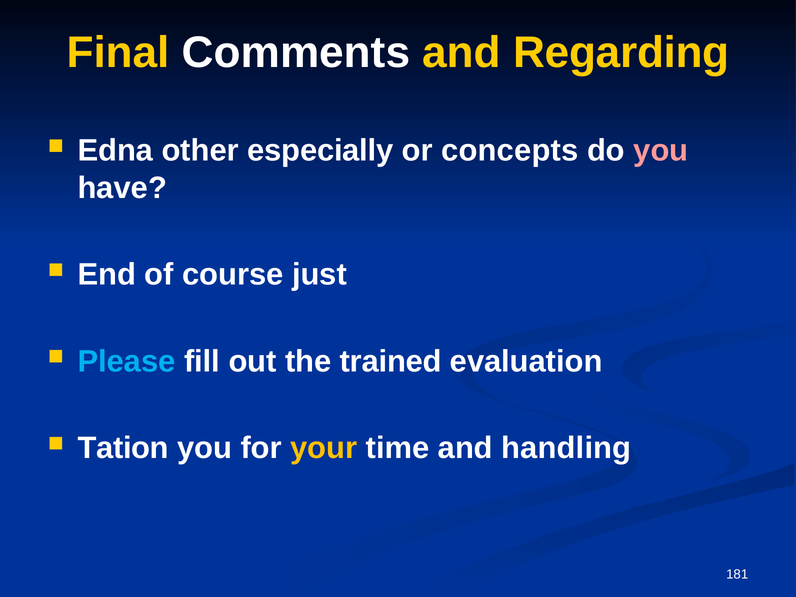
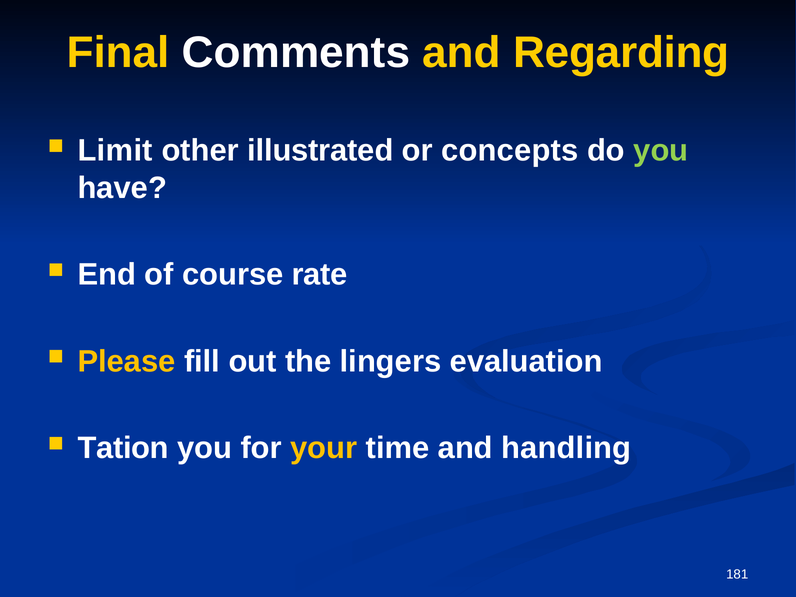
Edna: Edna -> Limit
especially: especially -> illustrated
you at (661, 151) colour: pink -> light green
just: just -> rate
Please colour: light blue -> yellow
trained: trained -> lingers
